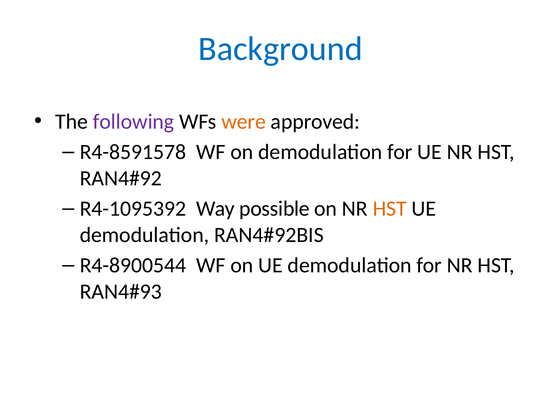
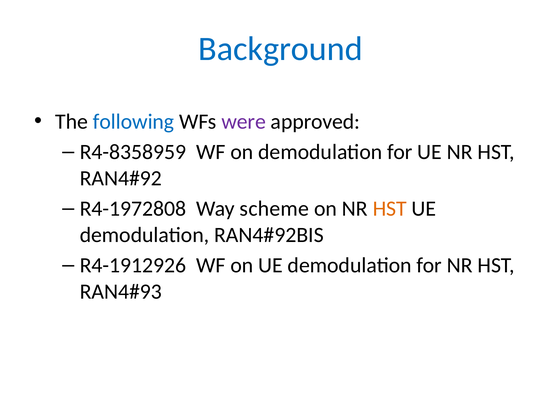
following colour: purple -> blue
were colour: orange -> purple
R4-8591578: R4-8591578 -> R4-8358959
R4-1095392: R4-1095392 -> R4-1972808
possible: possible -> scheme
R4-8900544: R4-8900544 -> R4-1912926
